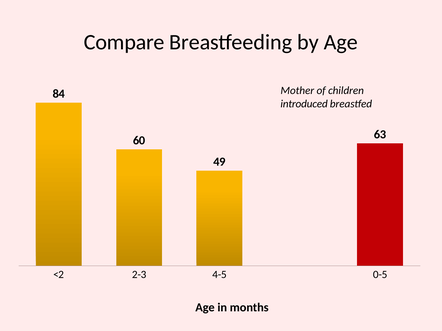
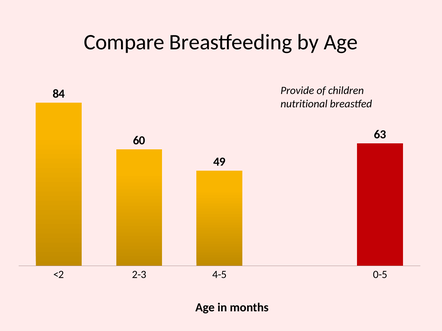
Mother: Mother -> Provide
introduced: introduced -> nutritional
